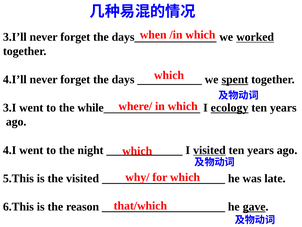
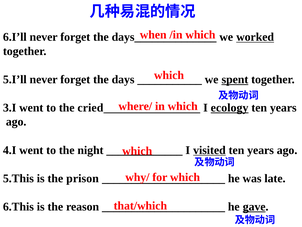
3.I’ll: 3.I’ll -> 6.I’ll
4.I’ll: 4.I’ll -> 5.I’ll
while: while -> cried
the visited: visited -> prison
